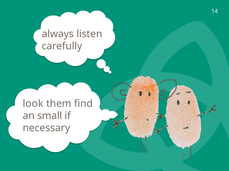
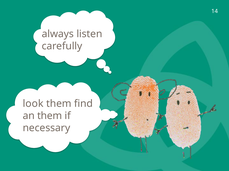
an small: small -> them
